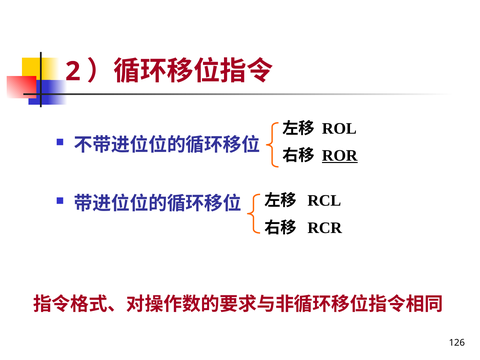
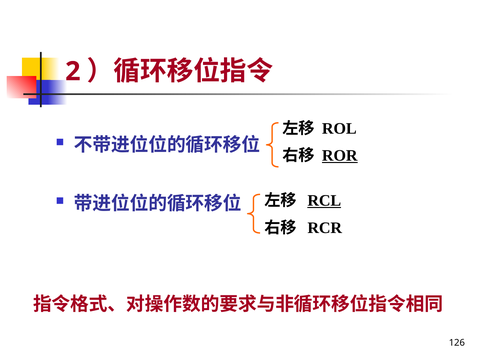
RCL underline: none -> present
